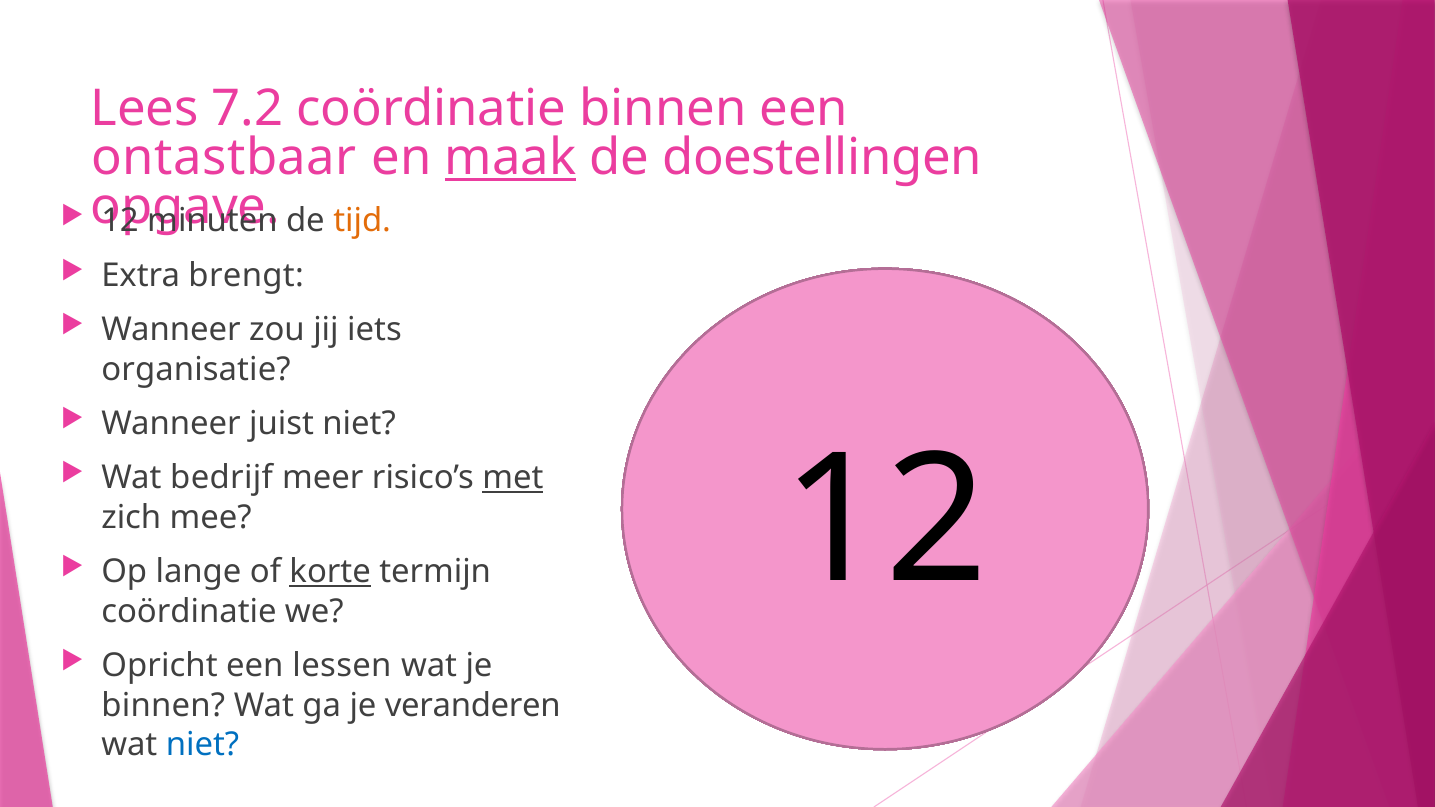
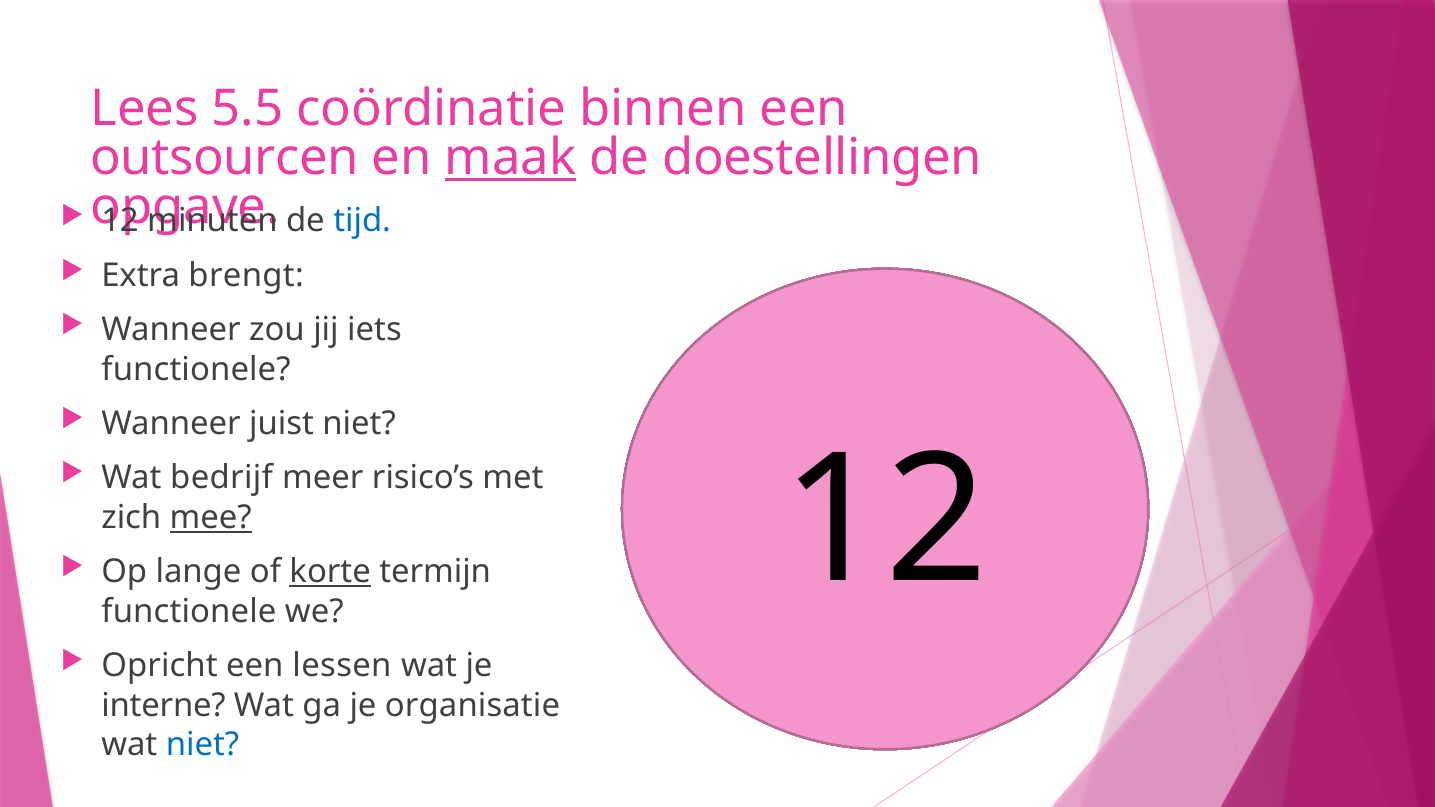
7.2: 7.2 -> 5.5
ontastbaar: ontastbaar -> outsourcen
tijd colour: orange -> blue
organisatie at (196, 369): organisatie -> functionele
met underline: present -> none
mee underline: none -> present
coördinatie at (189, 612): coördinatie -> functionele
binnen at (163, 705): binnen -> interne
veranderen: veranderen -> organisatie
